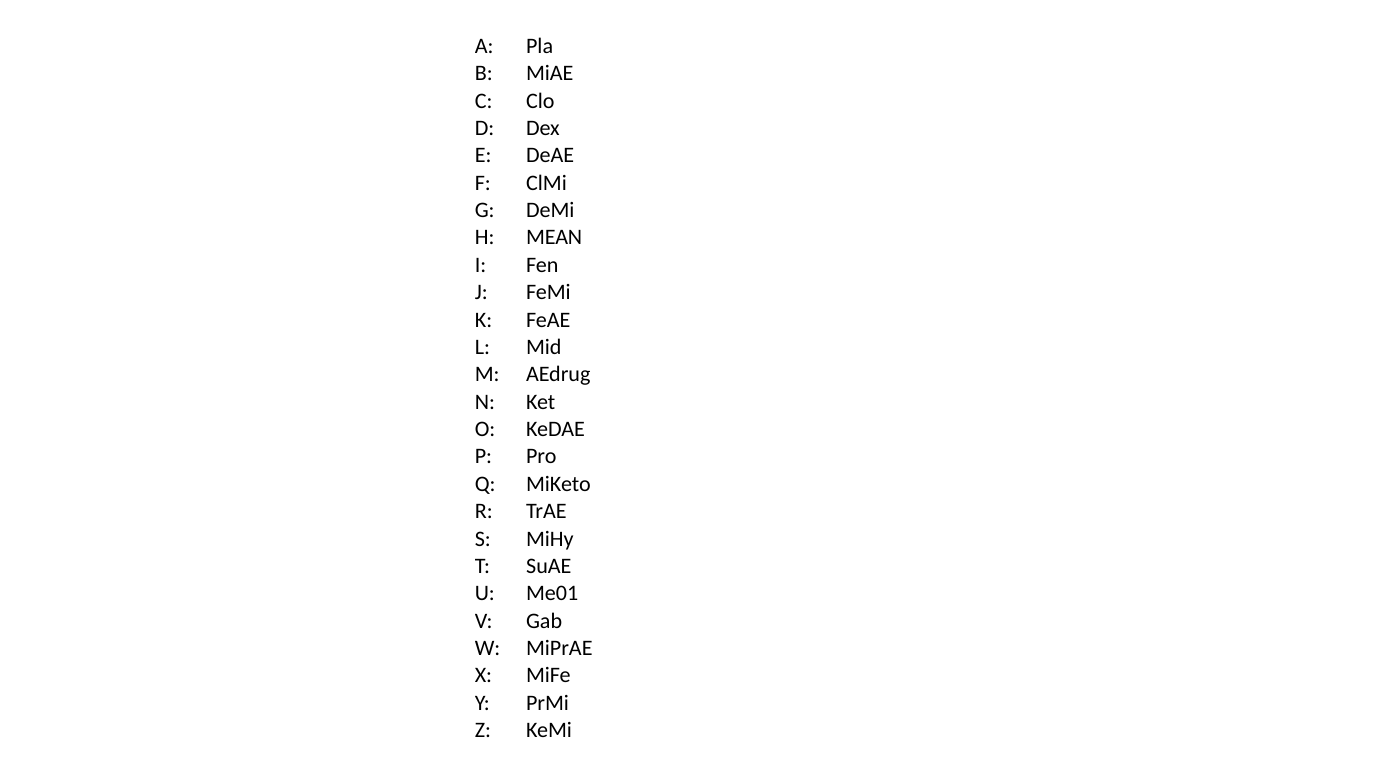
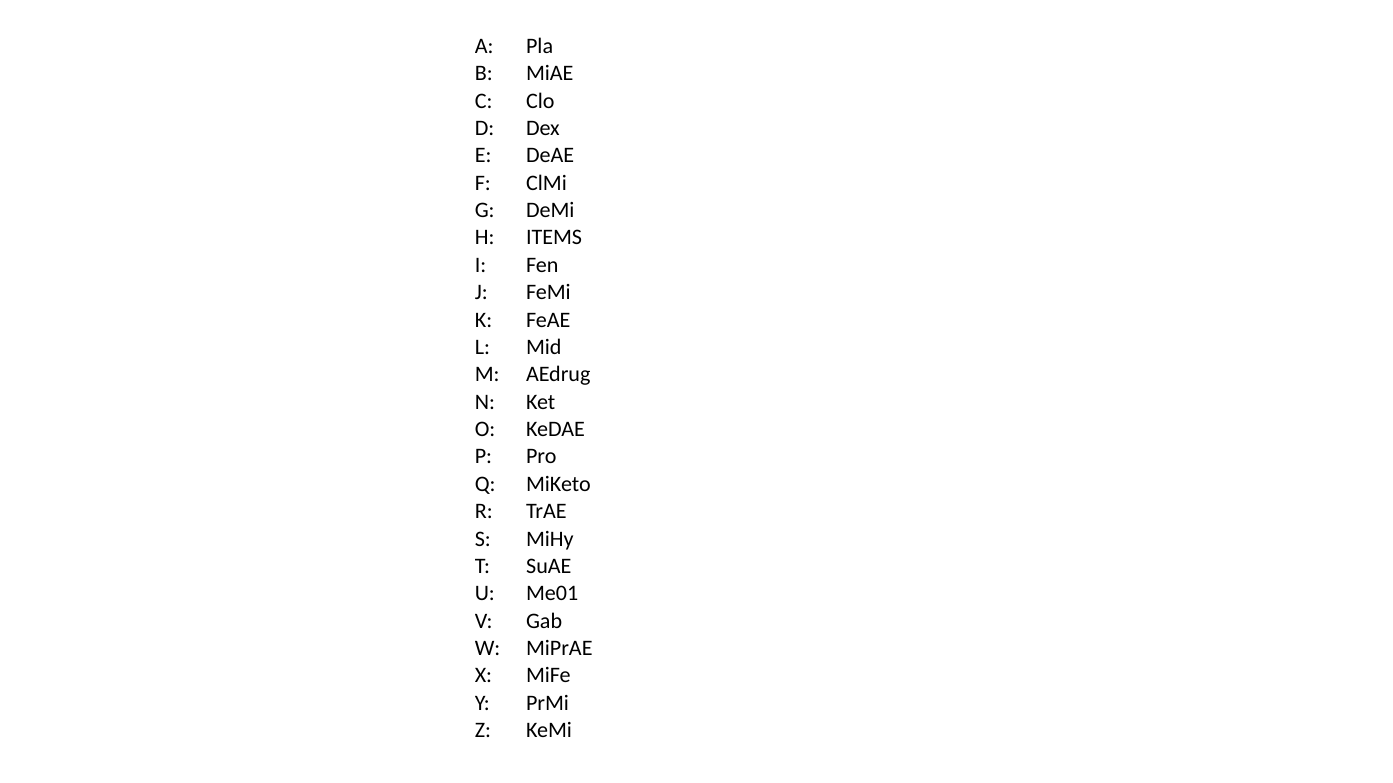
MEAN: MEAN -> ITEMS
